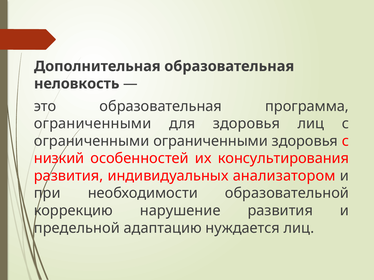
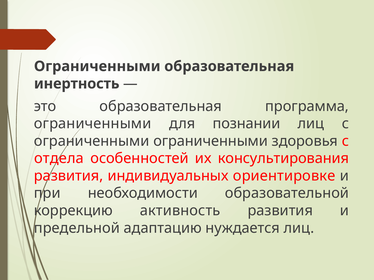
Дополнительная at (97, 66): Дополнительная -> Ограниченными
неловкость: неловкость -> инертность
для здоровья: здоровья -> познании
низкий: низкий -> отдела
анализатором: анализатором -> ориентировке
нарушение: нарушение -> активность
